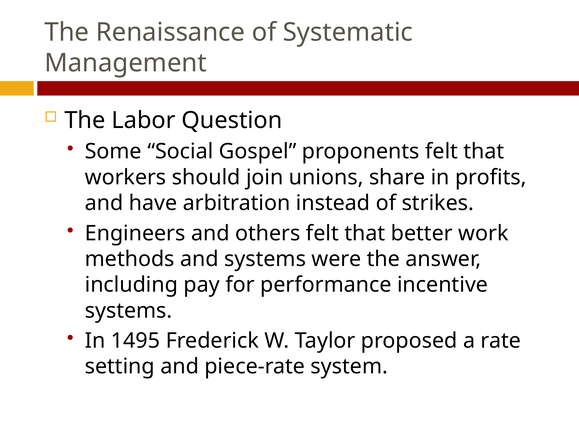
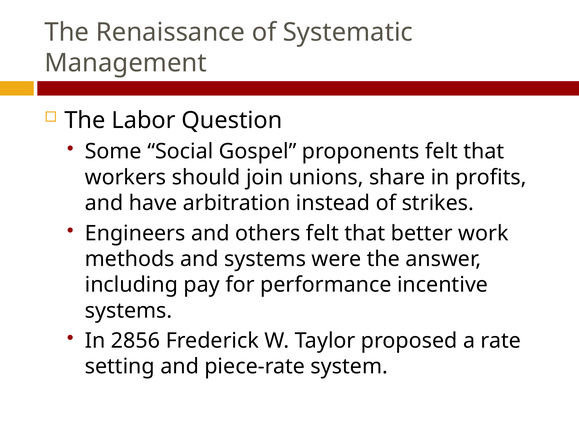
1495: 1495 -> 2856
